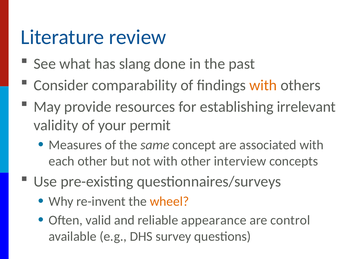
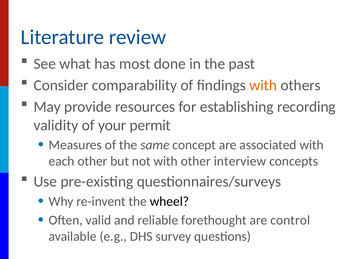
slang: slang -> most
irrelevant: irrelevant -> recording
wheel colour: orange -> black
appearance: appearance -> forethought
